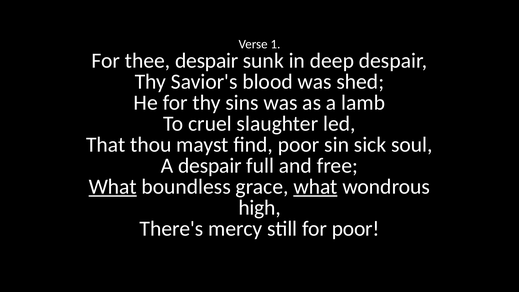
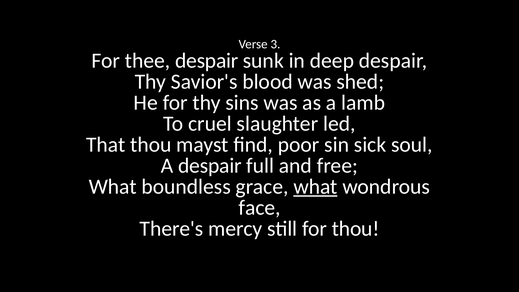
1: 1 -> 3
What at (113, 187) underline: present -> none
high: high -> face
for poor: poor -> thou
